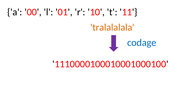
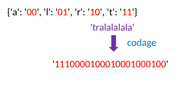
tralalalala colour: orange -> purple
